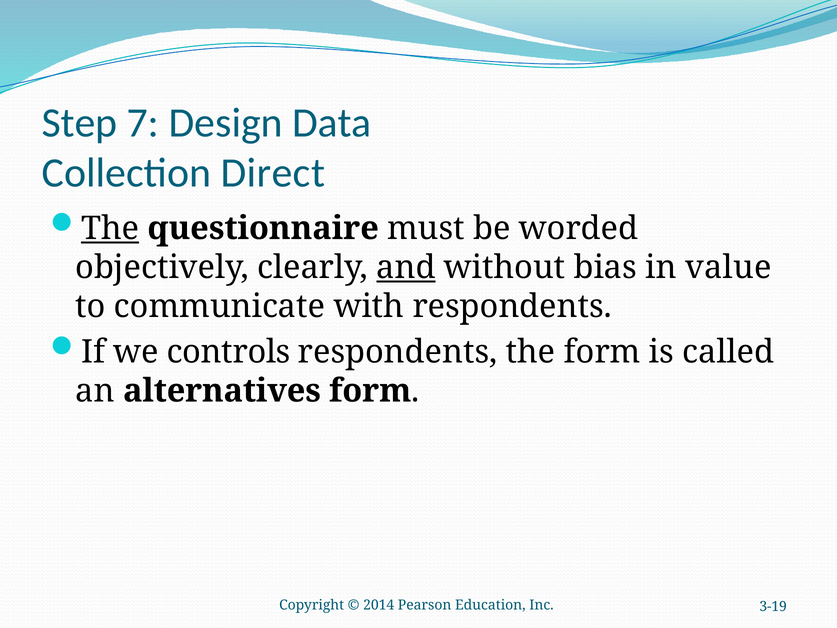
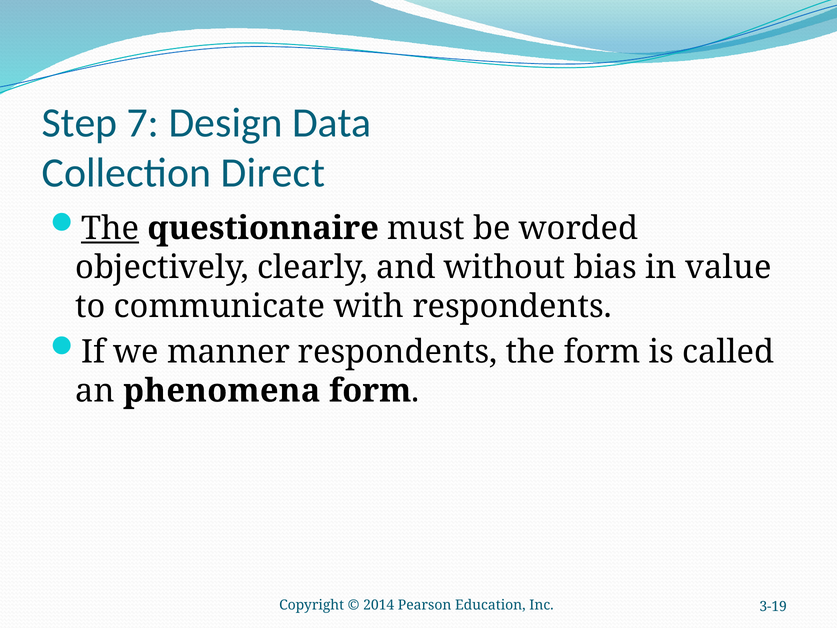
and underline: present -> none
controls: controls -> manner
alternatives: alternatives -> phenomena
